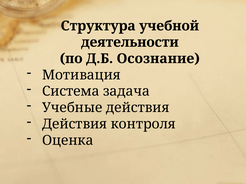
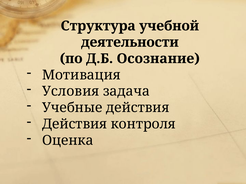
Система: Система -> Условия
